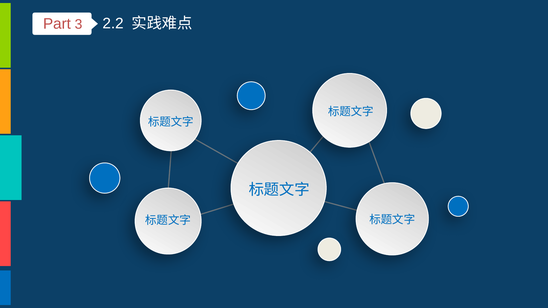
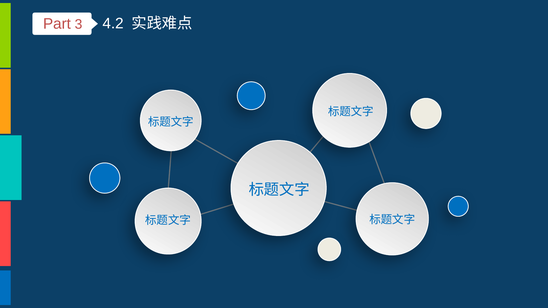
2.2: 2.2 -> 4.2
